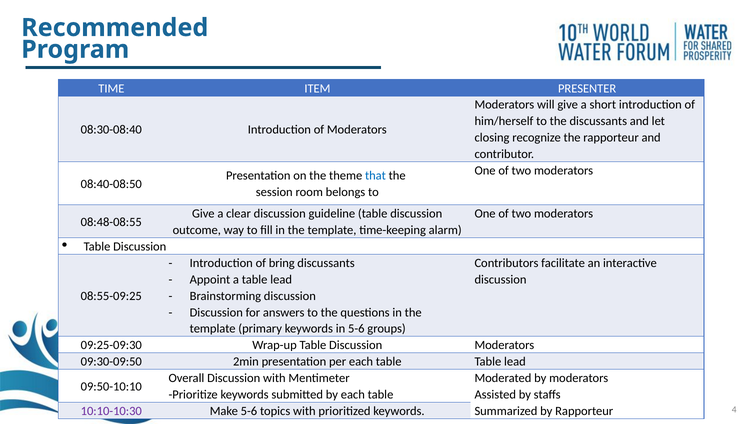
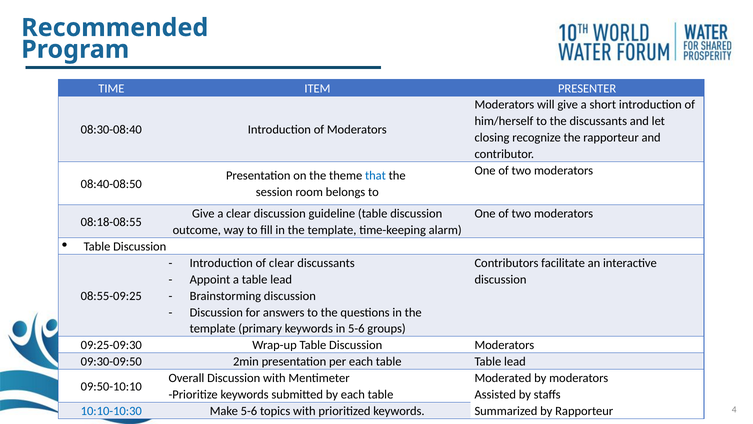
08:48-08:55: 08:48-08:55 -> 08:18-08:55
of bring: bring -> clear
10:10-10:30 colour: purple -> blue
